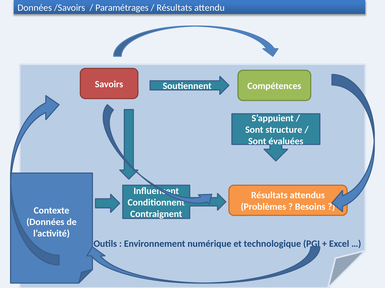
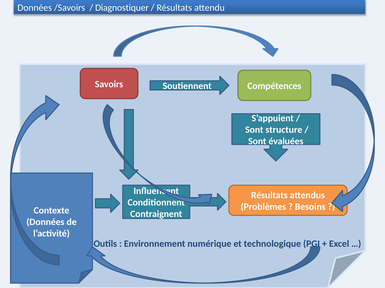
Paramétrages: Paramétrages -> Diagnostiquer
